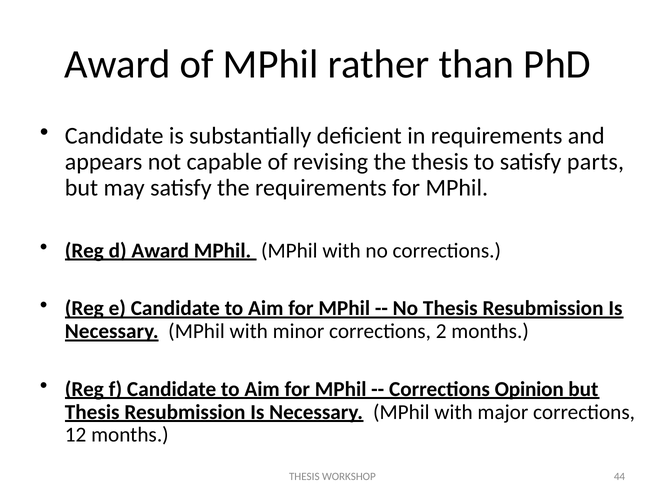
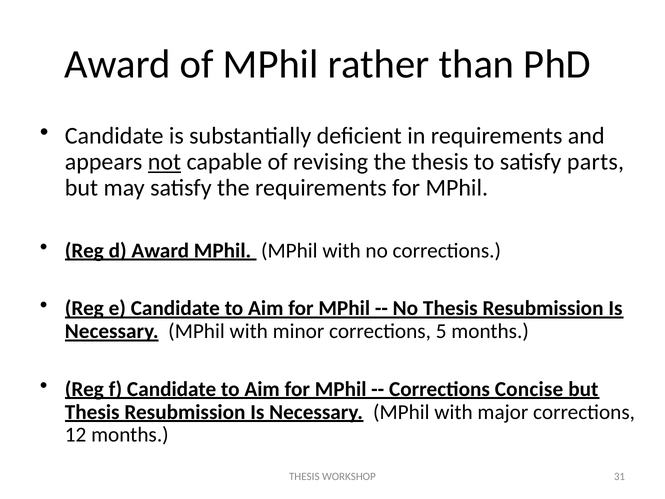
not underline: none -> present
2: 2 -> 5
Opinion: Opinion -> Concise
44: 44 -> 31
